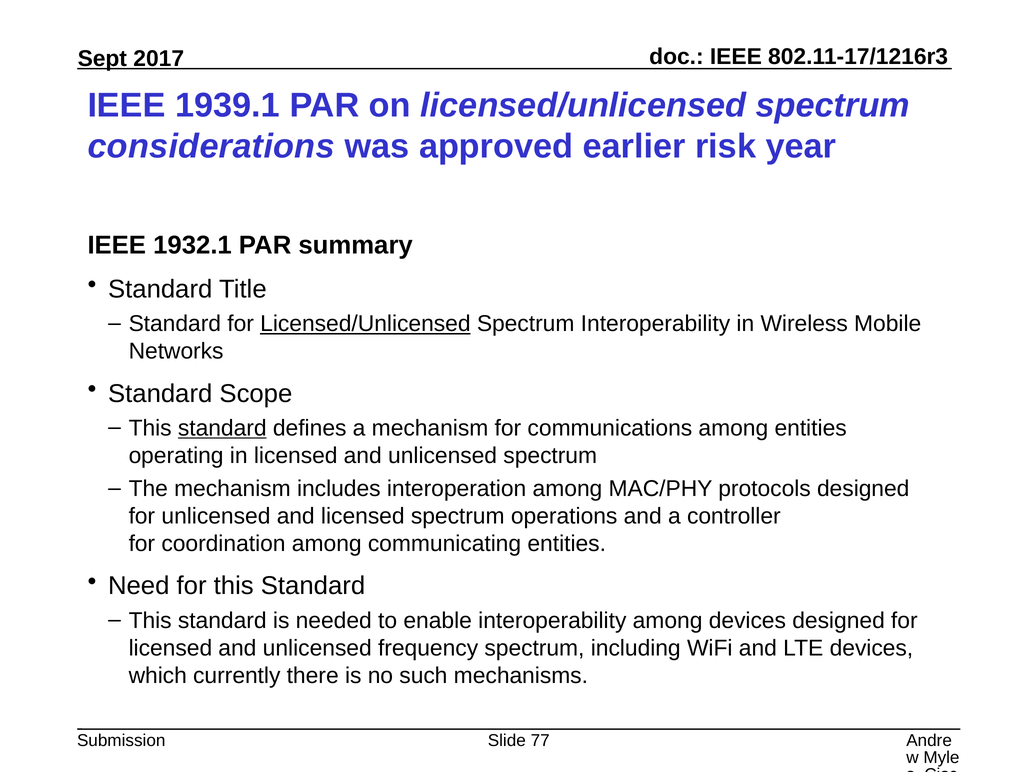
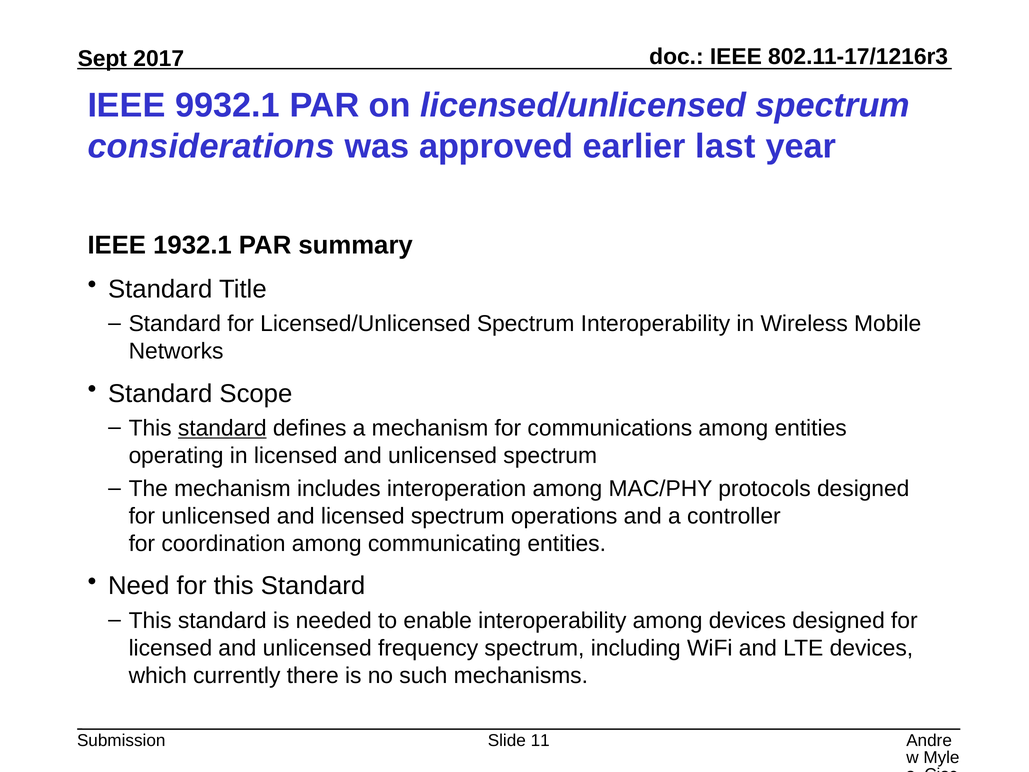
1939.1: 1939.1 -> 9932.1
risk: risk -> last
Licensed/Unlicensed at (365, 324) underline: present -> none
77: 77 -> 11
